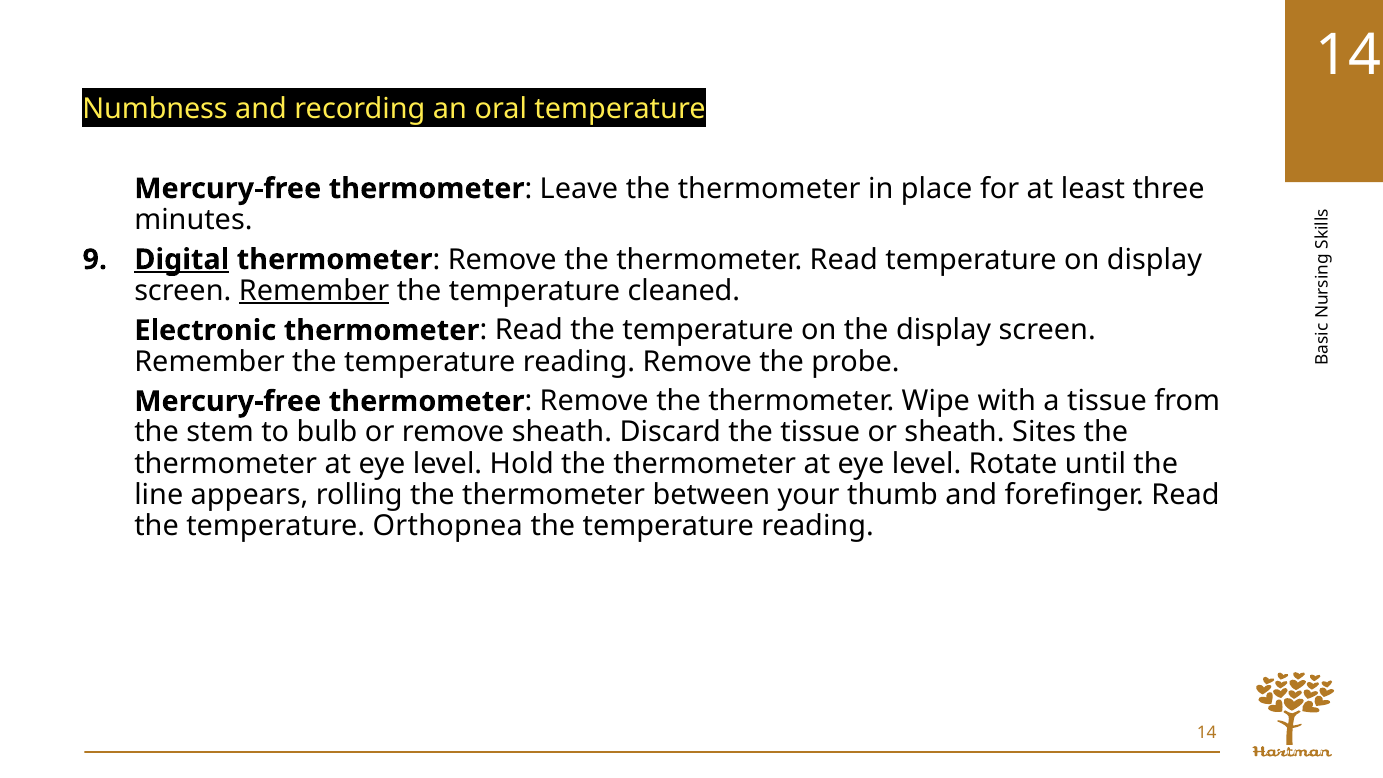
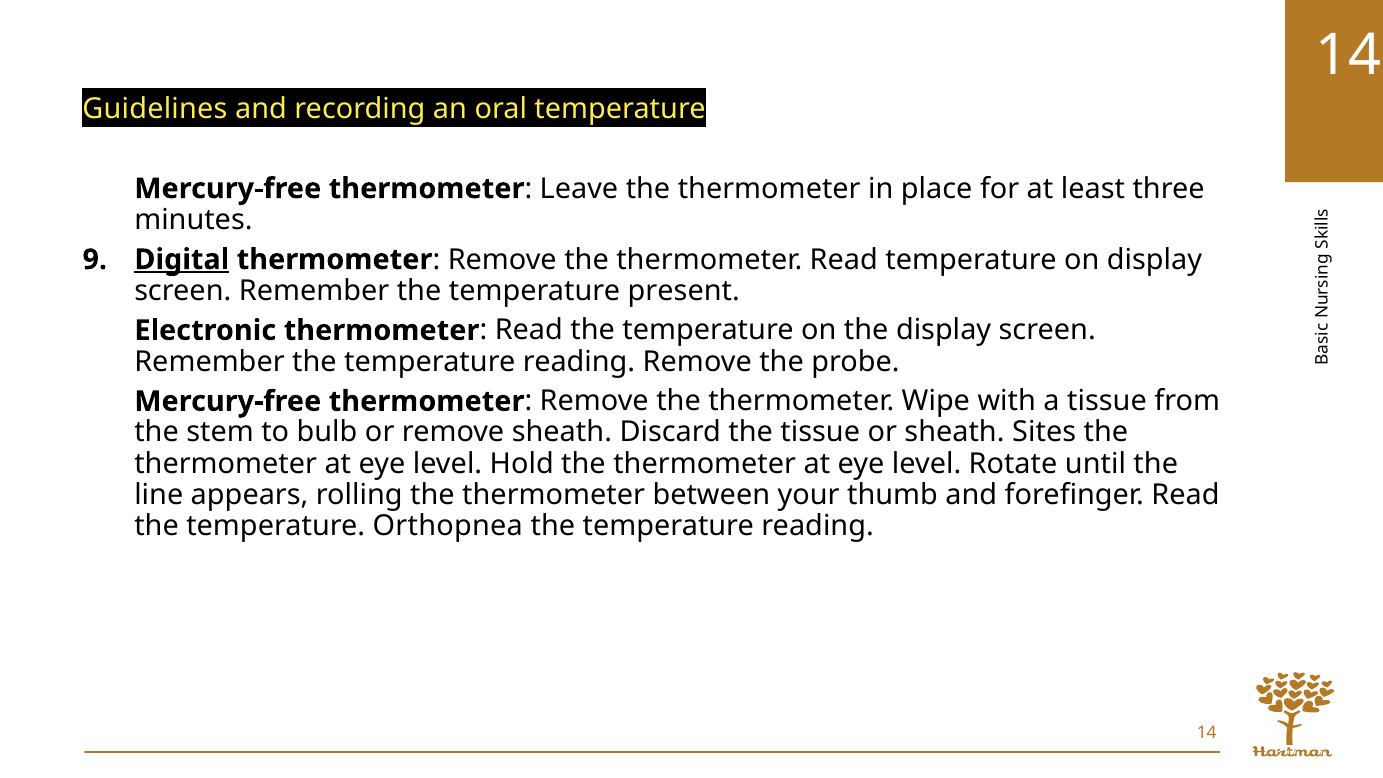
Numbness: Numbness -> Guidelines
Remember at (314, 291) underline: present -> none
cleaned: cleaned -> present
